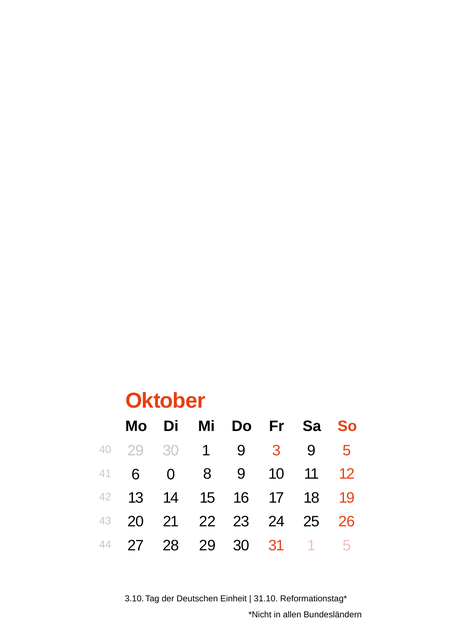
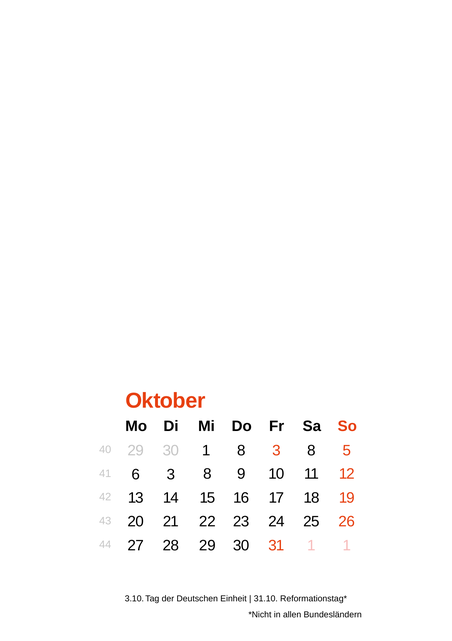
1 9: 9 -> 8
9 at (311, 451): 9 -> 8
6 0: 0 -> 3
1 5: 5 -> 1
